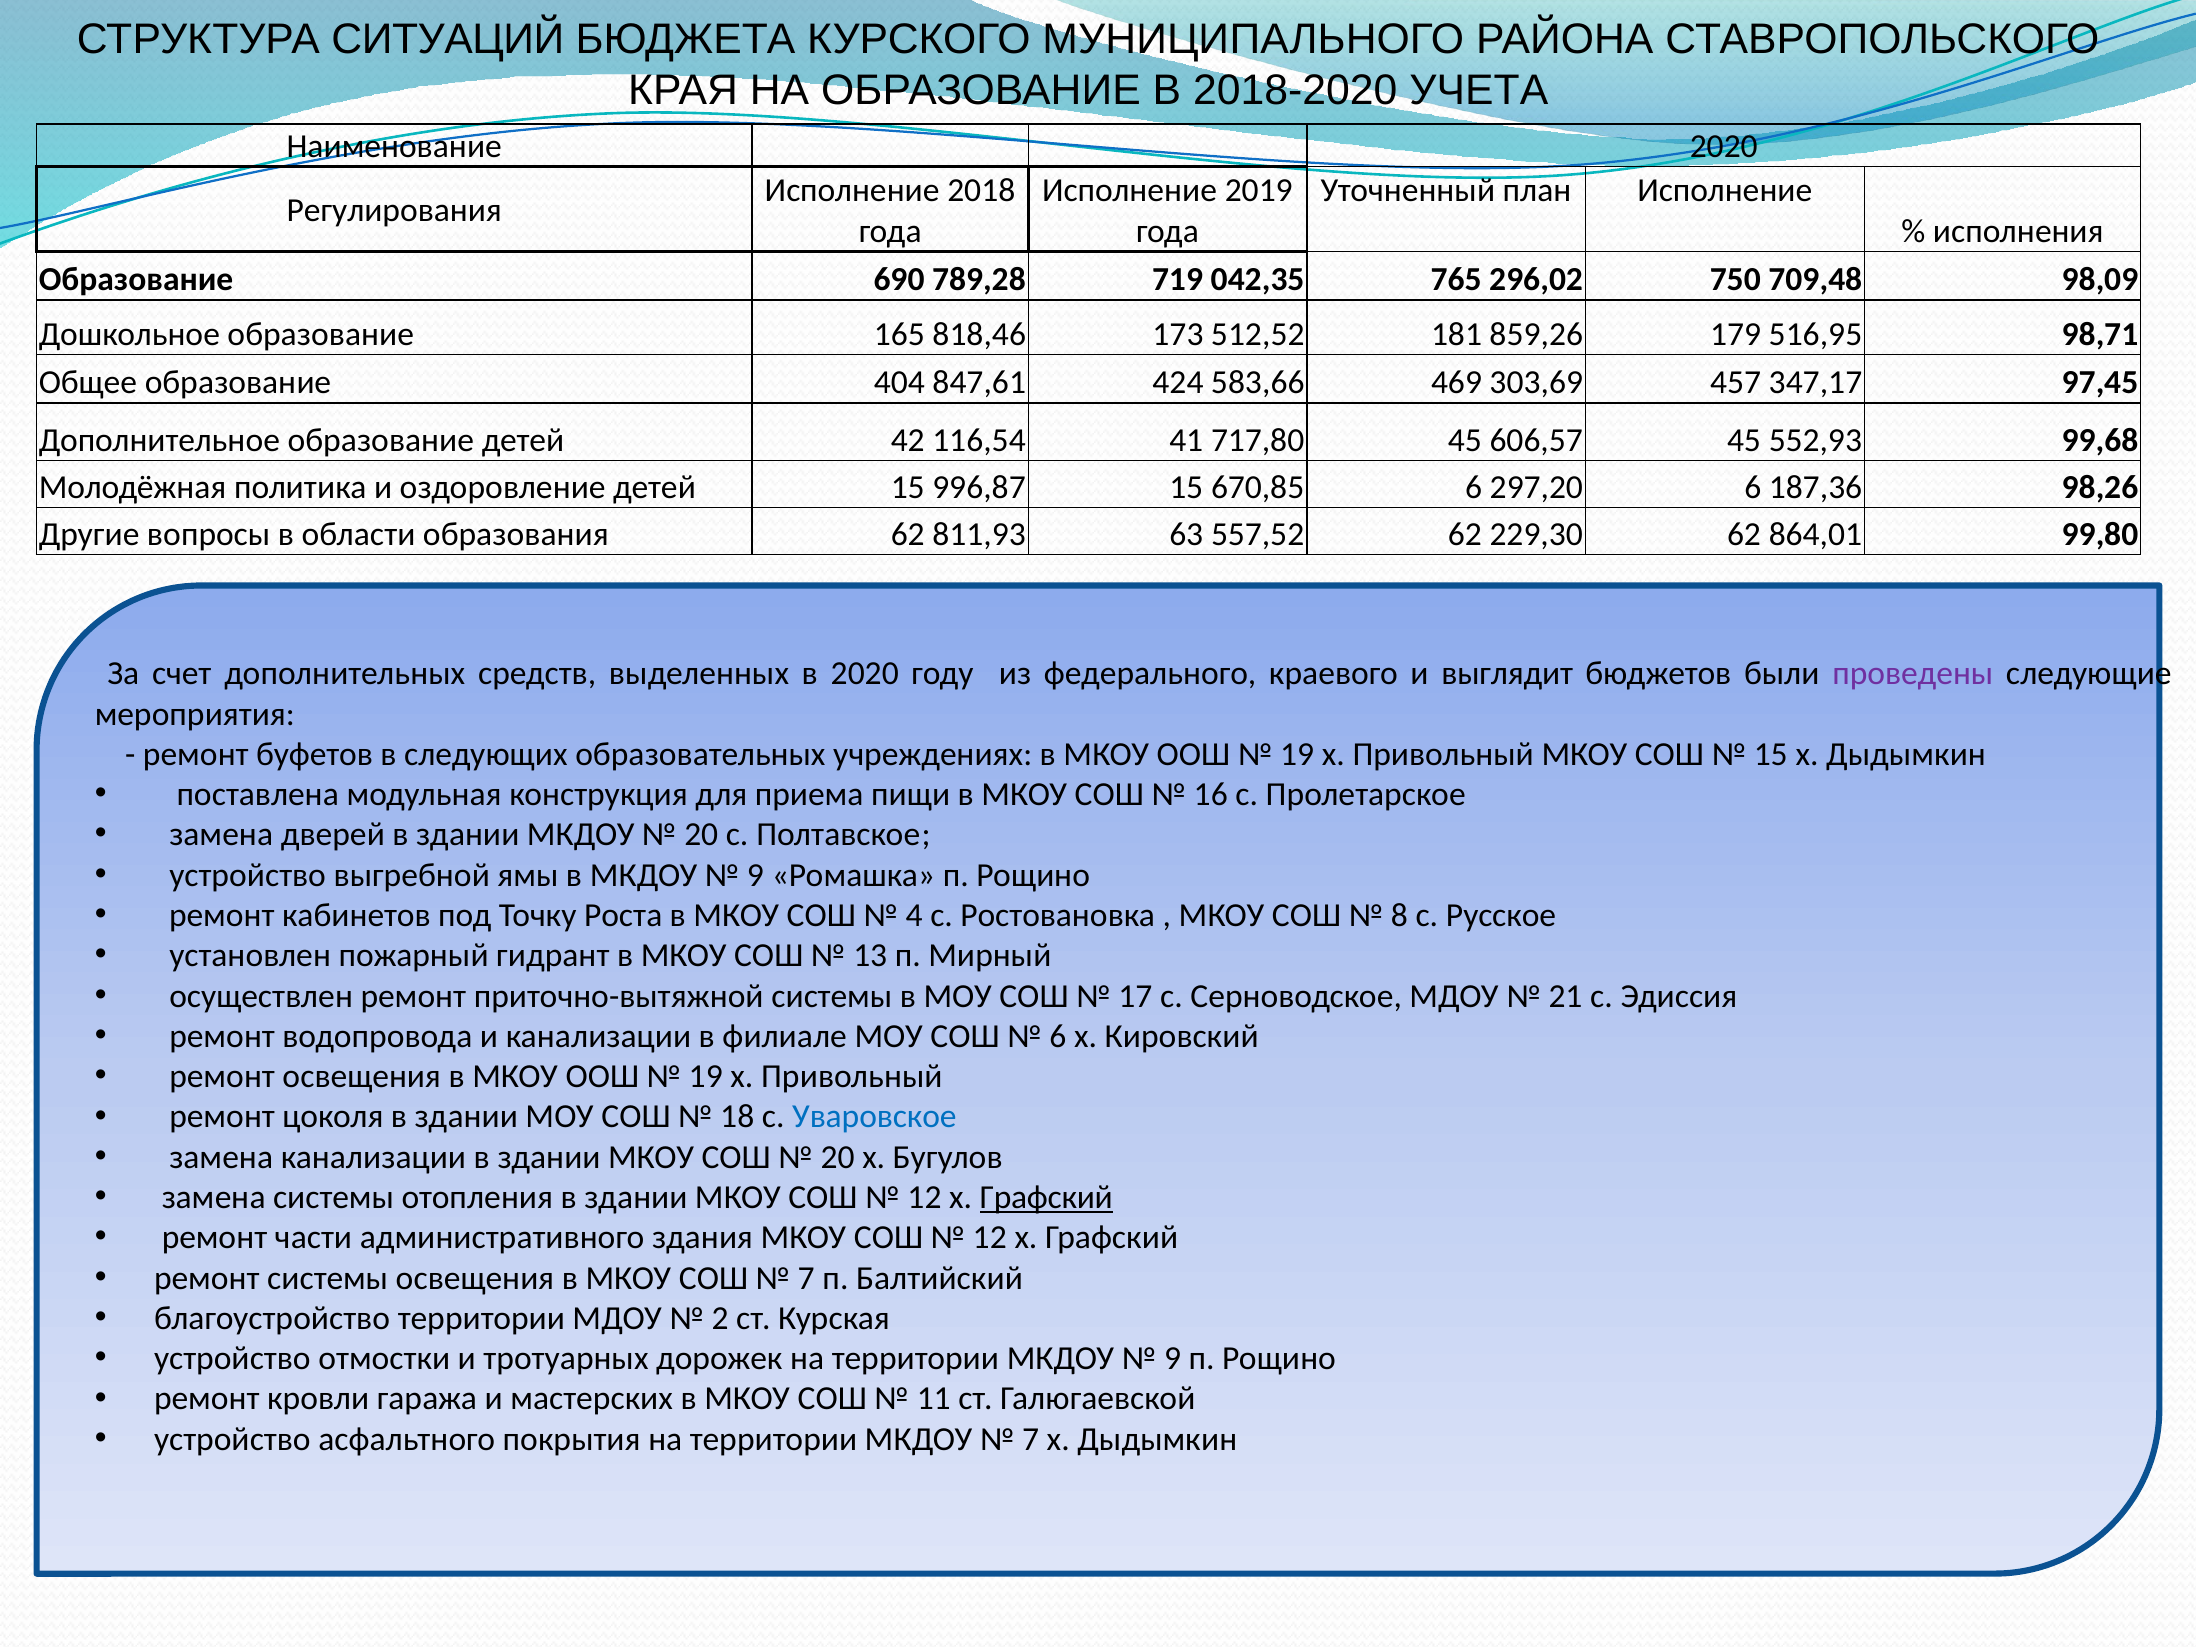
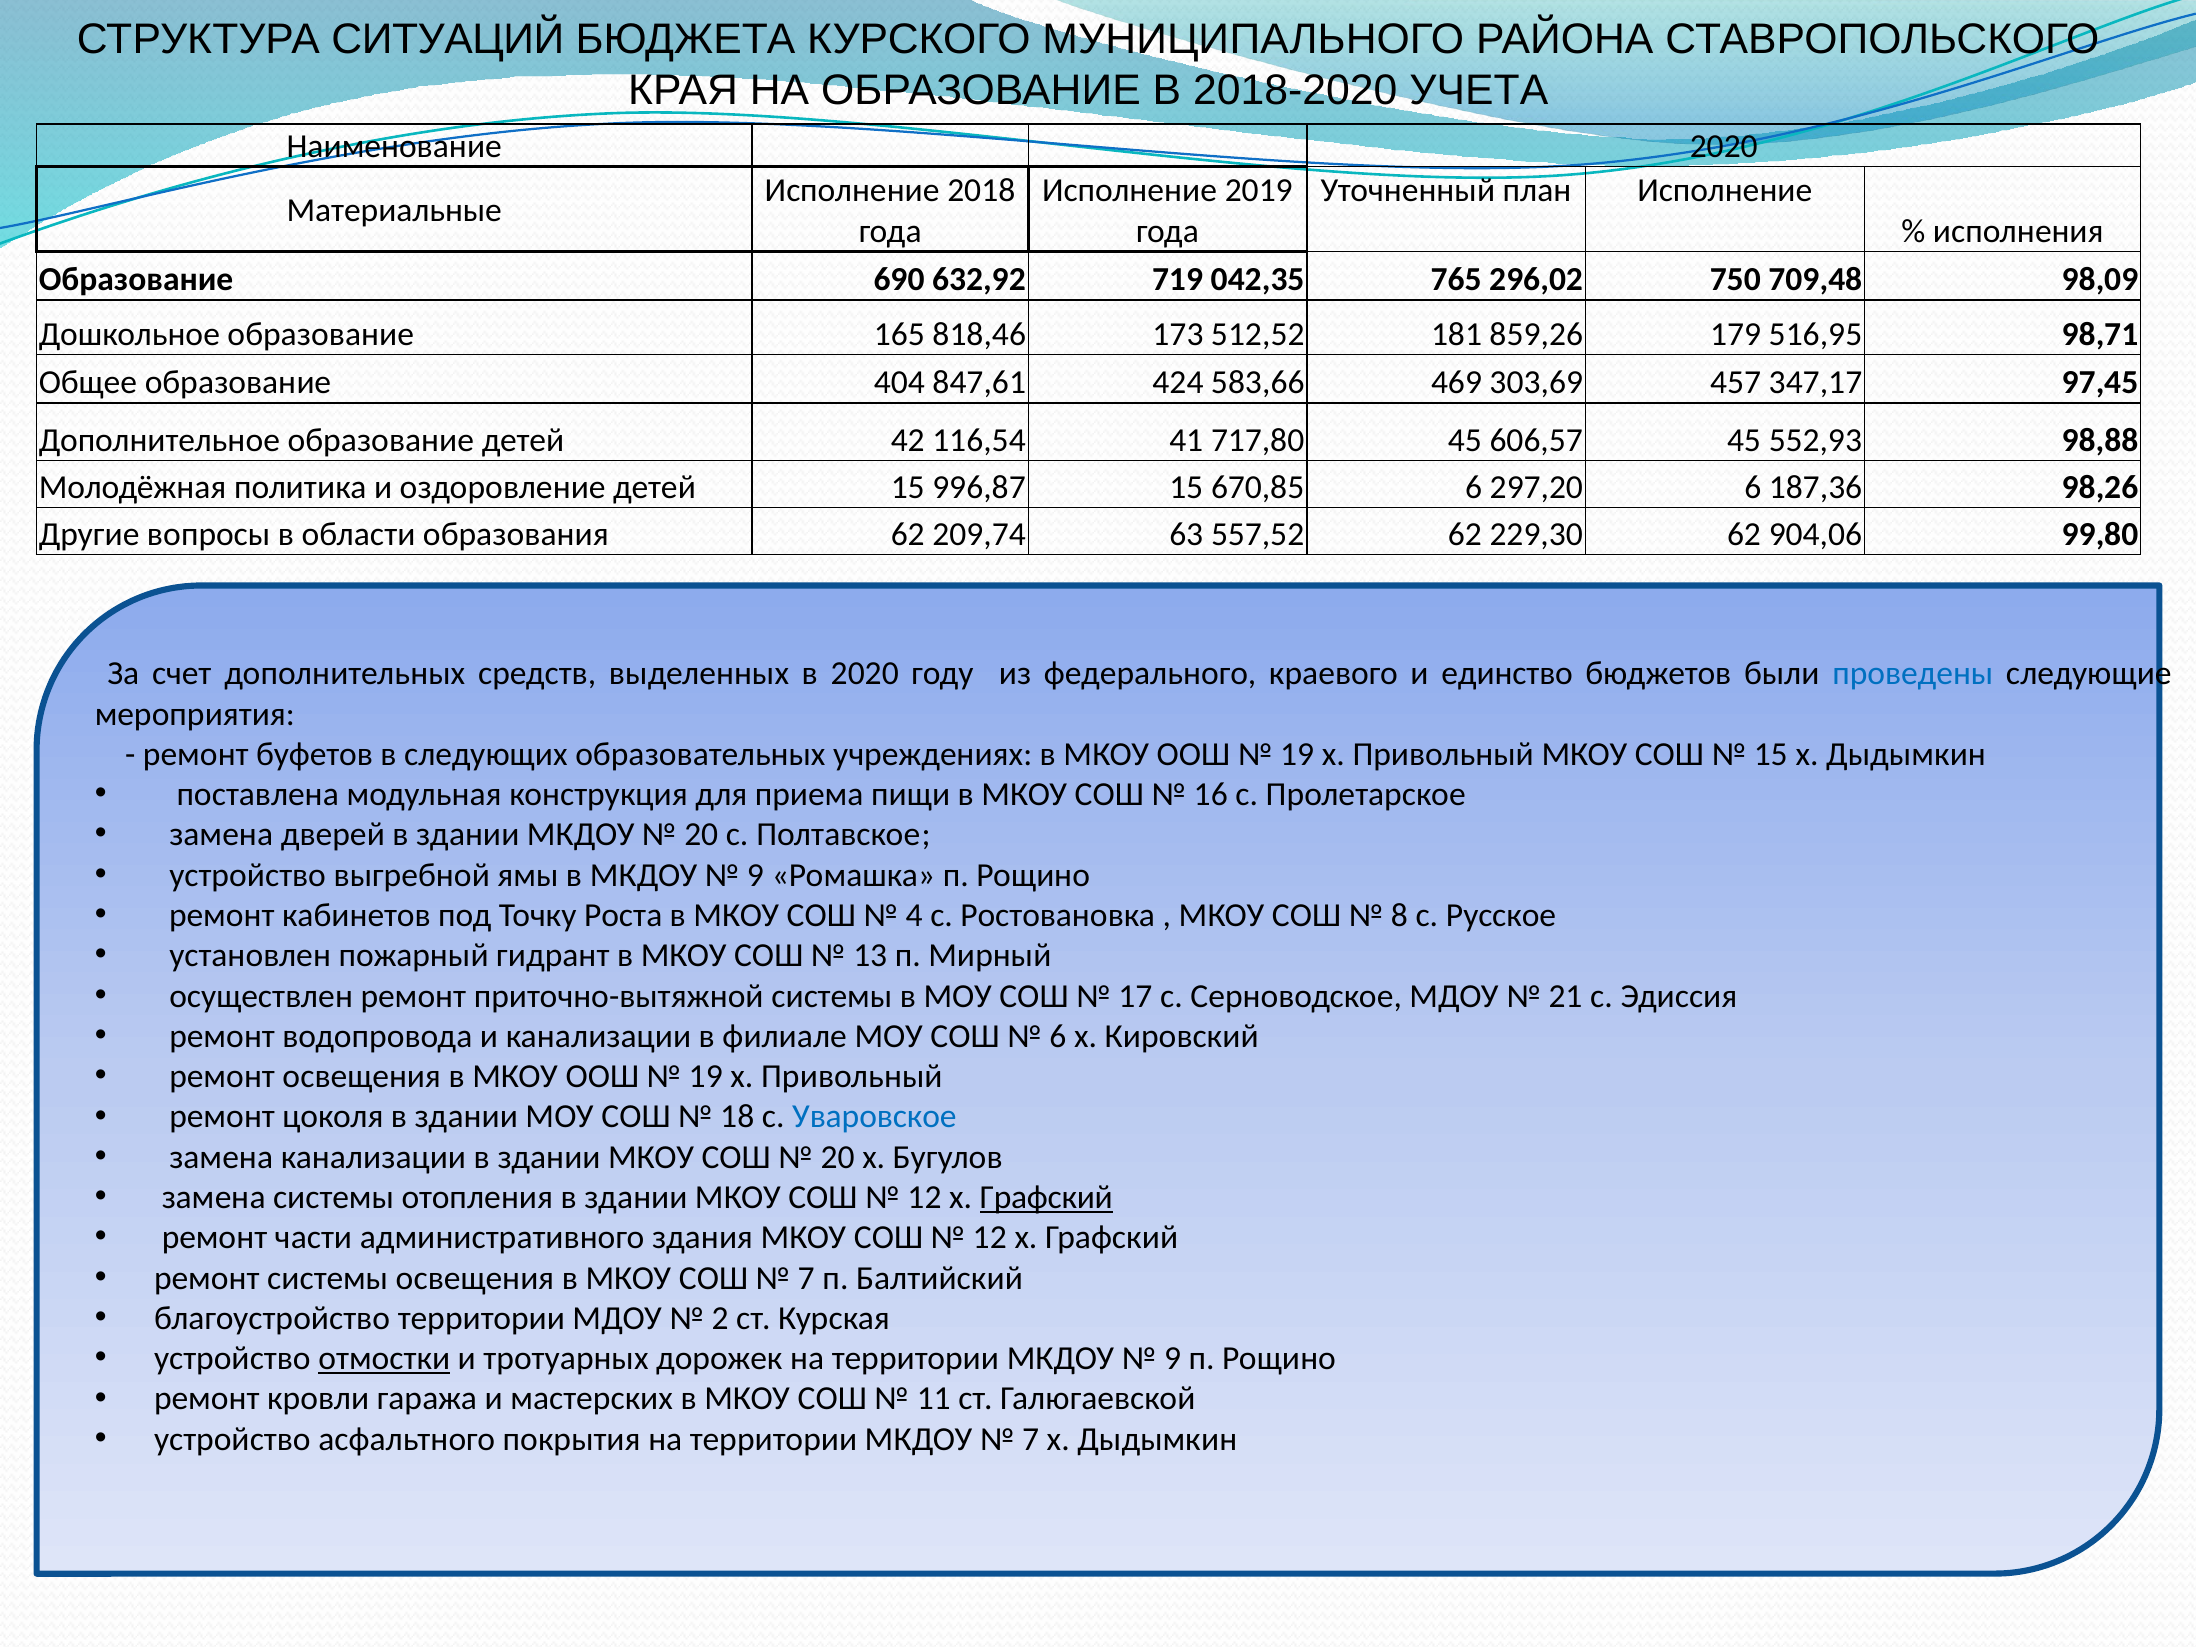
Регулирования: Регулирования -> Материальные
789,28: 789,28 -> 632,92
99,68: 99,68 -> 98,88
811,93: 811,93 -> 209,74
864,01: 864,01 -> 904,06
выглядит: выглядит -> единство
проведены colour: purple -> blue
отмостки underline: none -> present
